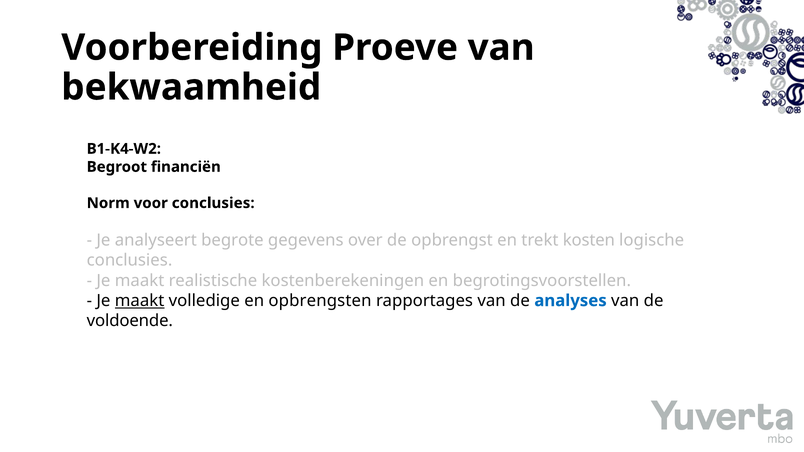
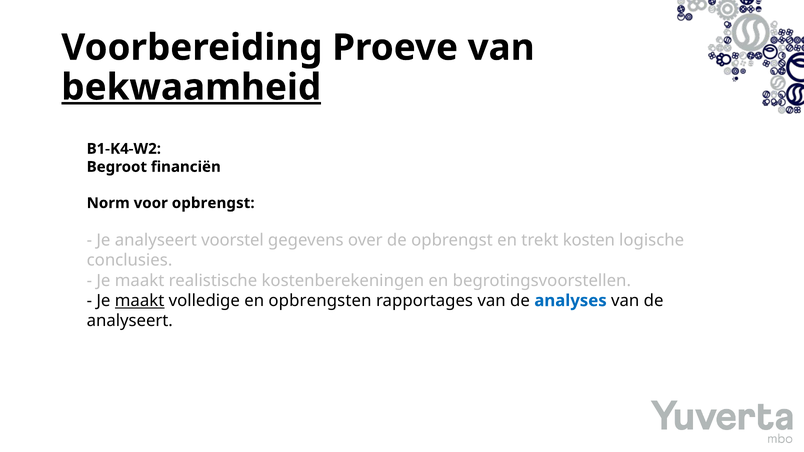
bekwaamheid underline: none -> present
voor conclusies: conclusies -> opbrengst
begrote: begrote -> voorstel
voldoende at (130, 321): voldoende -> analyseert
